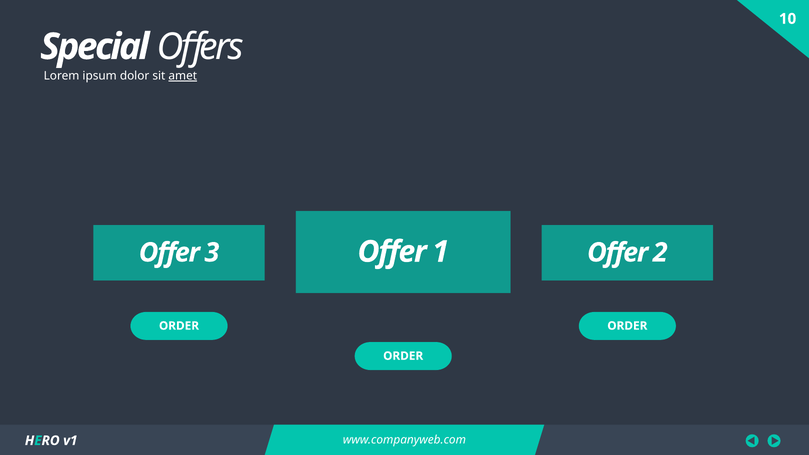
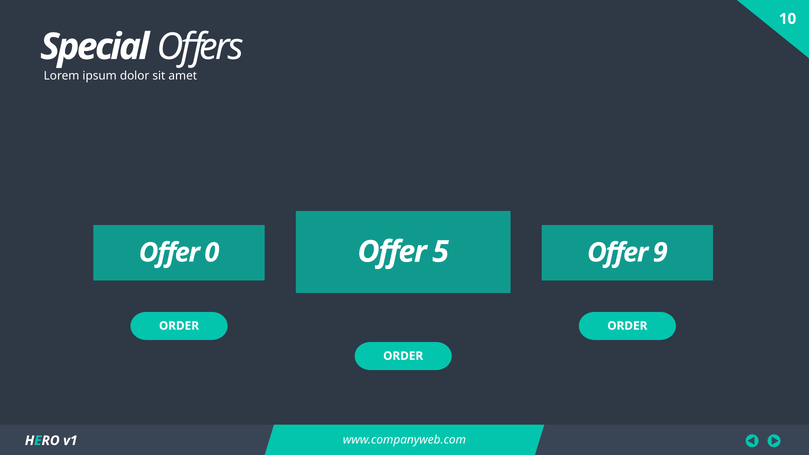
amet underline: present -> none
1: 1 -> 5
3: 3 -> 0
2: 2 -> 9
